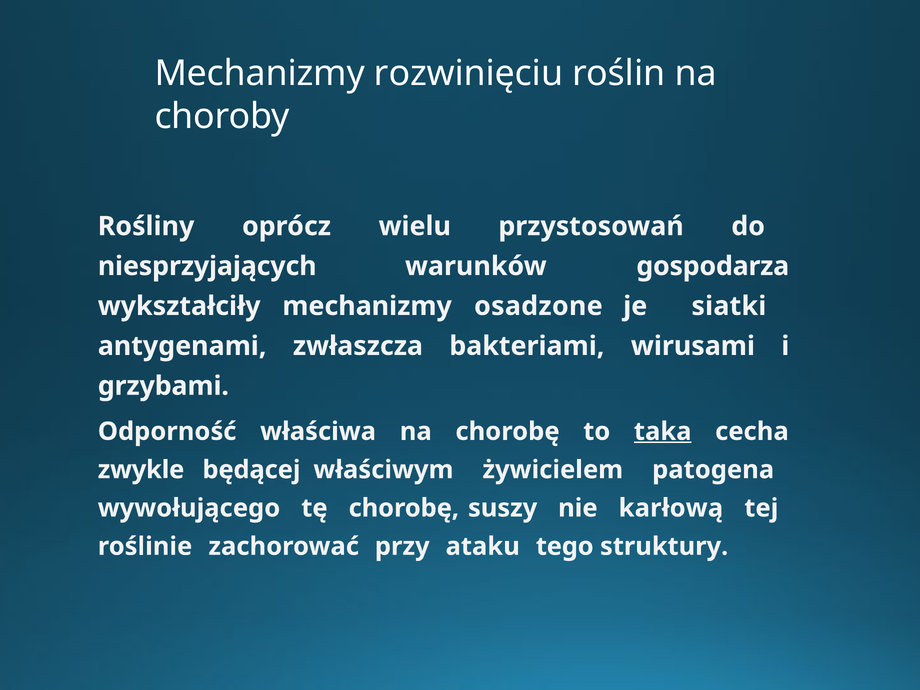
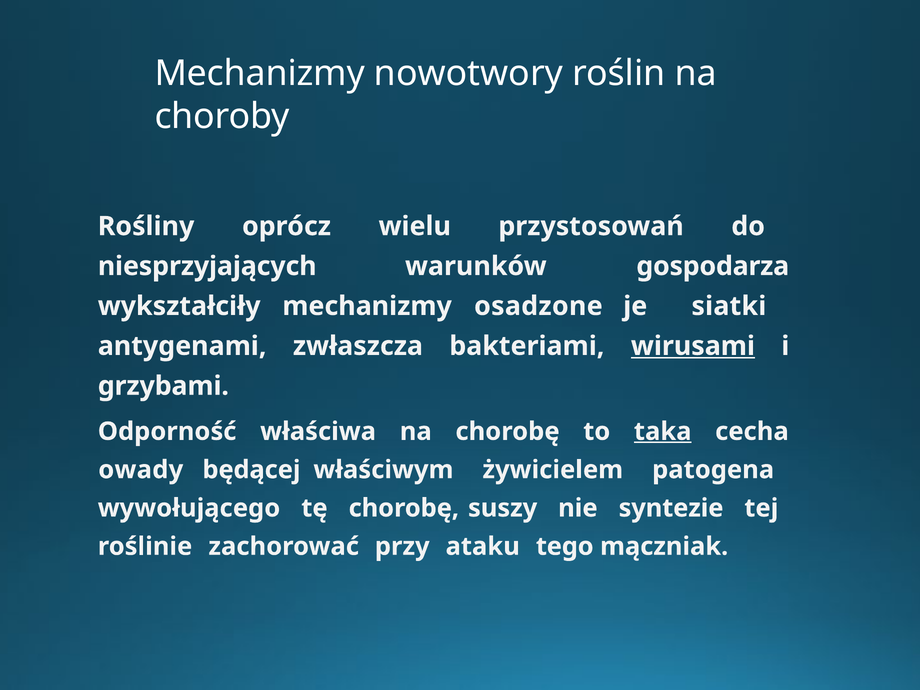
rozwinięciu: rozwinięciu -> nowotwory
wirusami underline: none -> present
zwykle: zwykle -> owady
karłową: karłową -> syntezie
struktury: struktury -> mączniak
